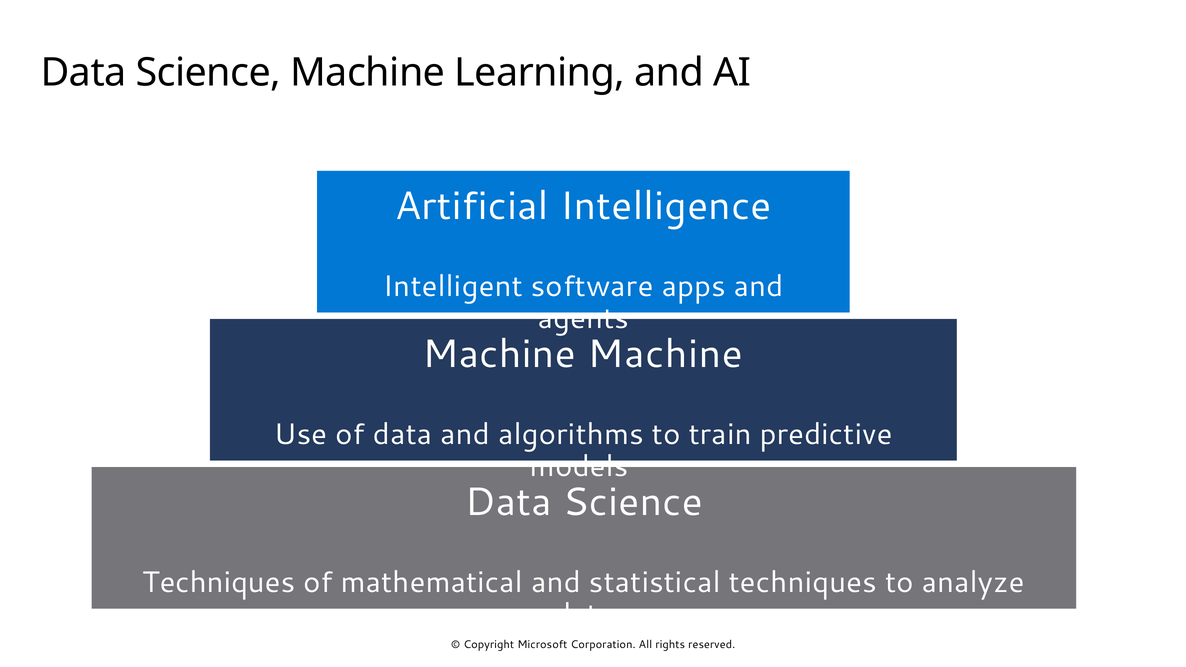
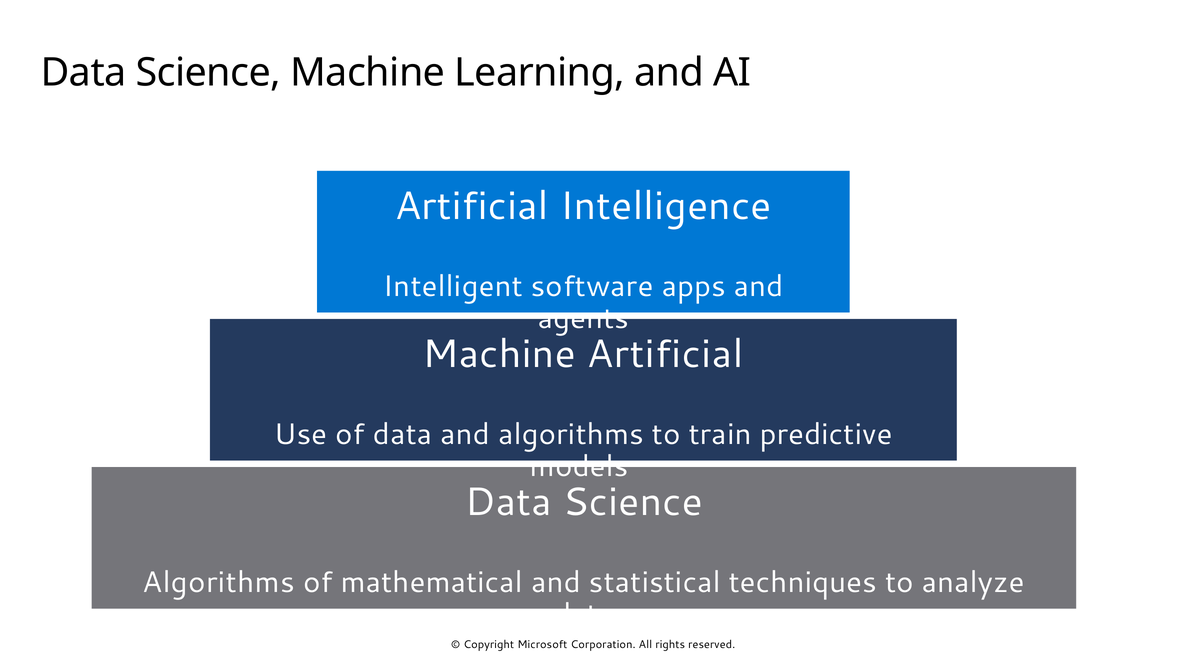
Machine Machine: Machine -> Artificial
Techniques at (219, 583): Techniques -> Algorithms
